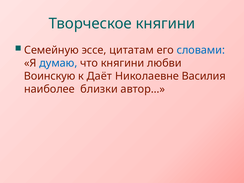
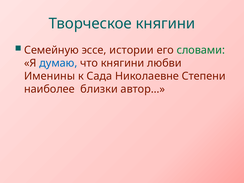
цитатам: цитатам -> истории
словами colour: blue -> green
Воинскую: Воинскую -> Именины
Даёт: Даёт -> Сада
Василия: Василия -> Степени
